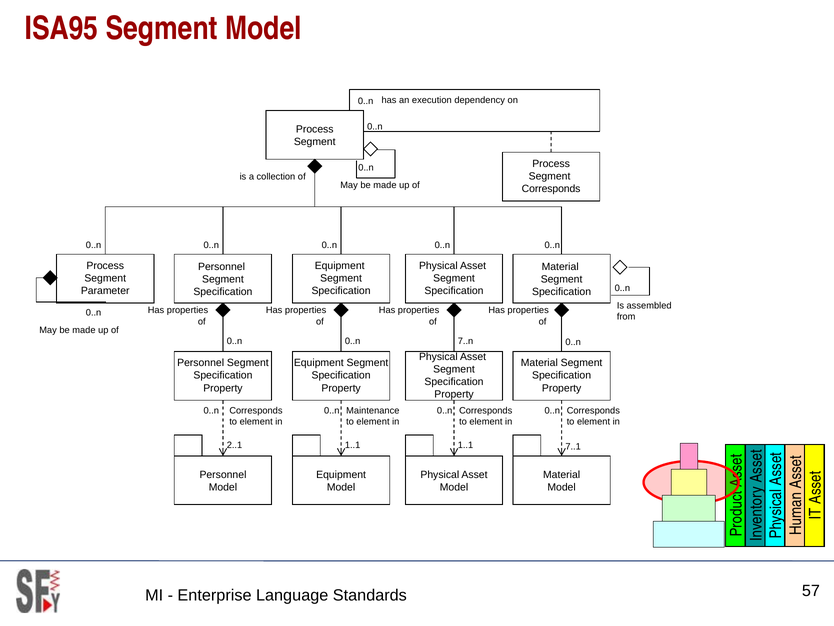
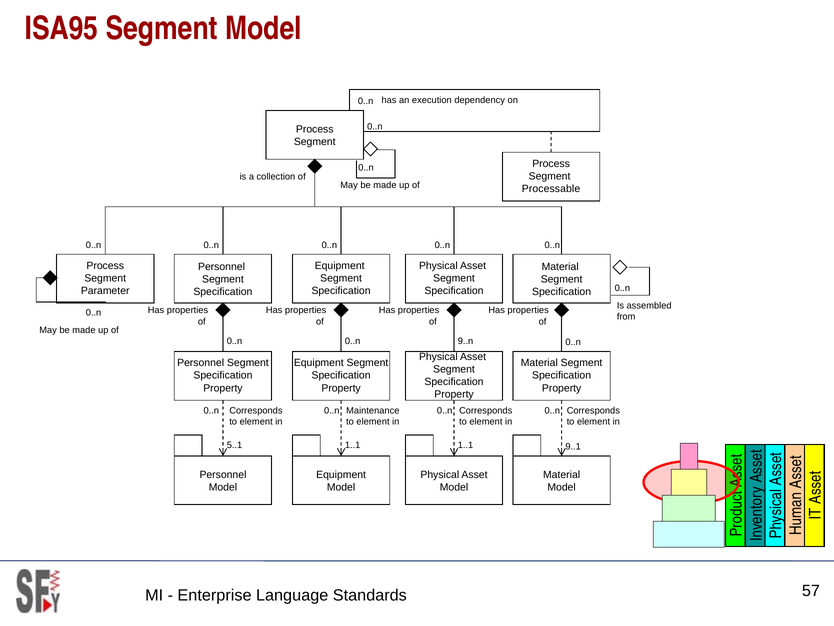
Corresponds at (551, 189): Corresponds -> Processable
7..n: 7..n -> 9..n
2..1: 2..1 -> 5..1
7..1: 7..1 -> 9..1
